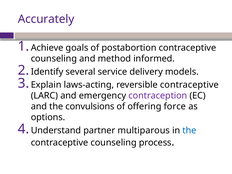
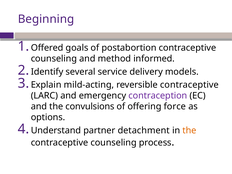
Accurately: Accurately -> Beginning
Achieve: Achieve -> Offered
laws-acting: laws-acting -> mild-acting
multiparous: multiparous -> detachment
the at (189, 130) colour: blue -> orange
